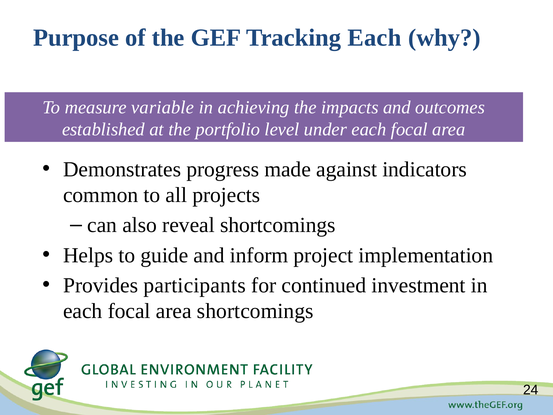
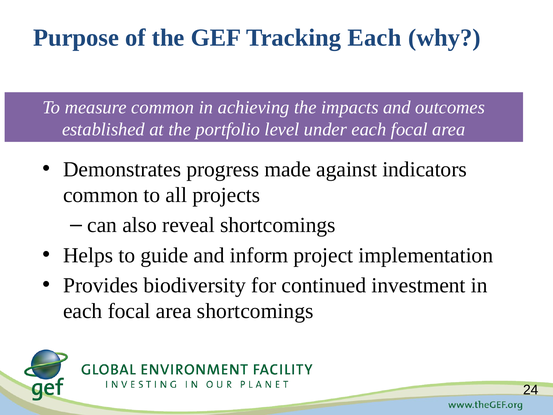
measure variable: variable -> common
participants: participants -> biodiversity
